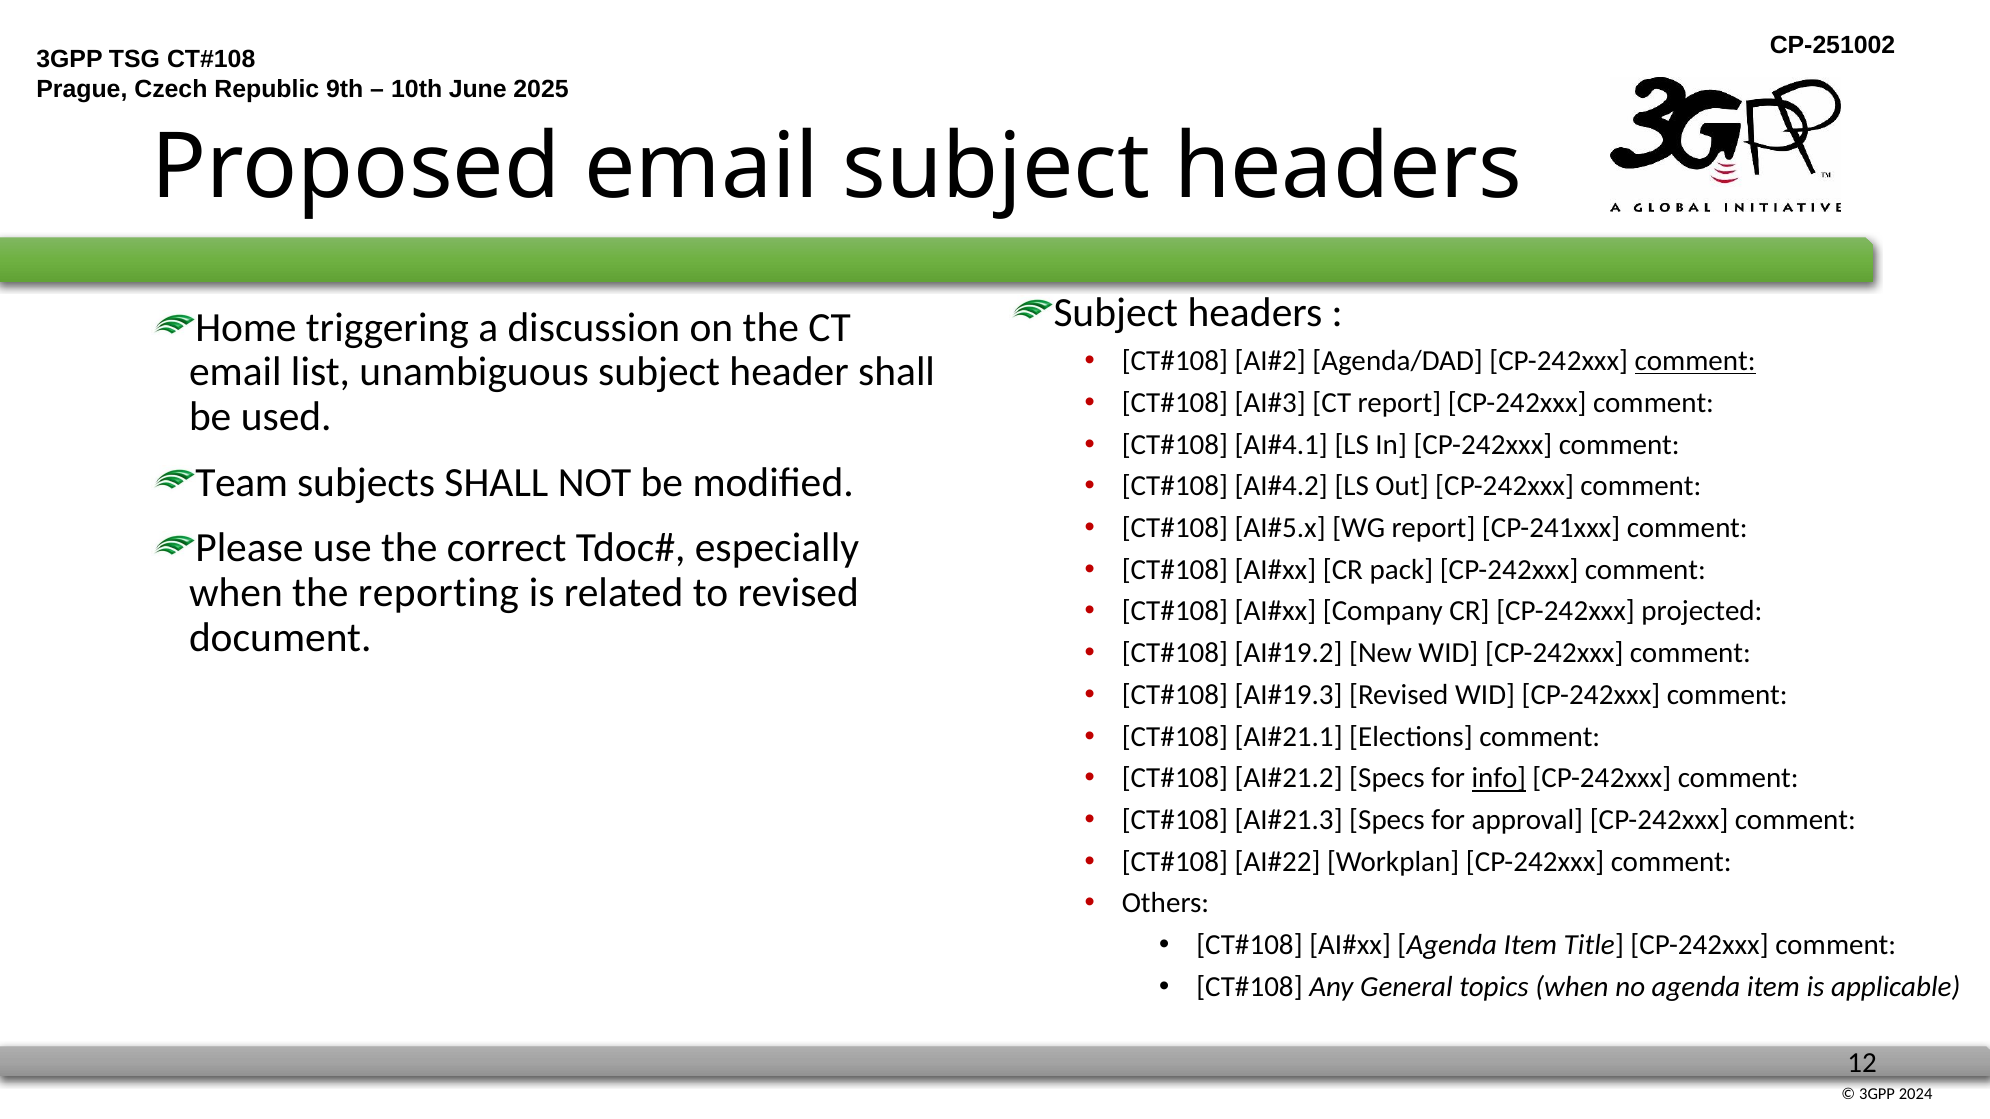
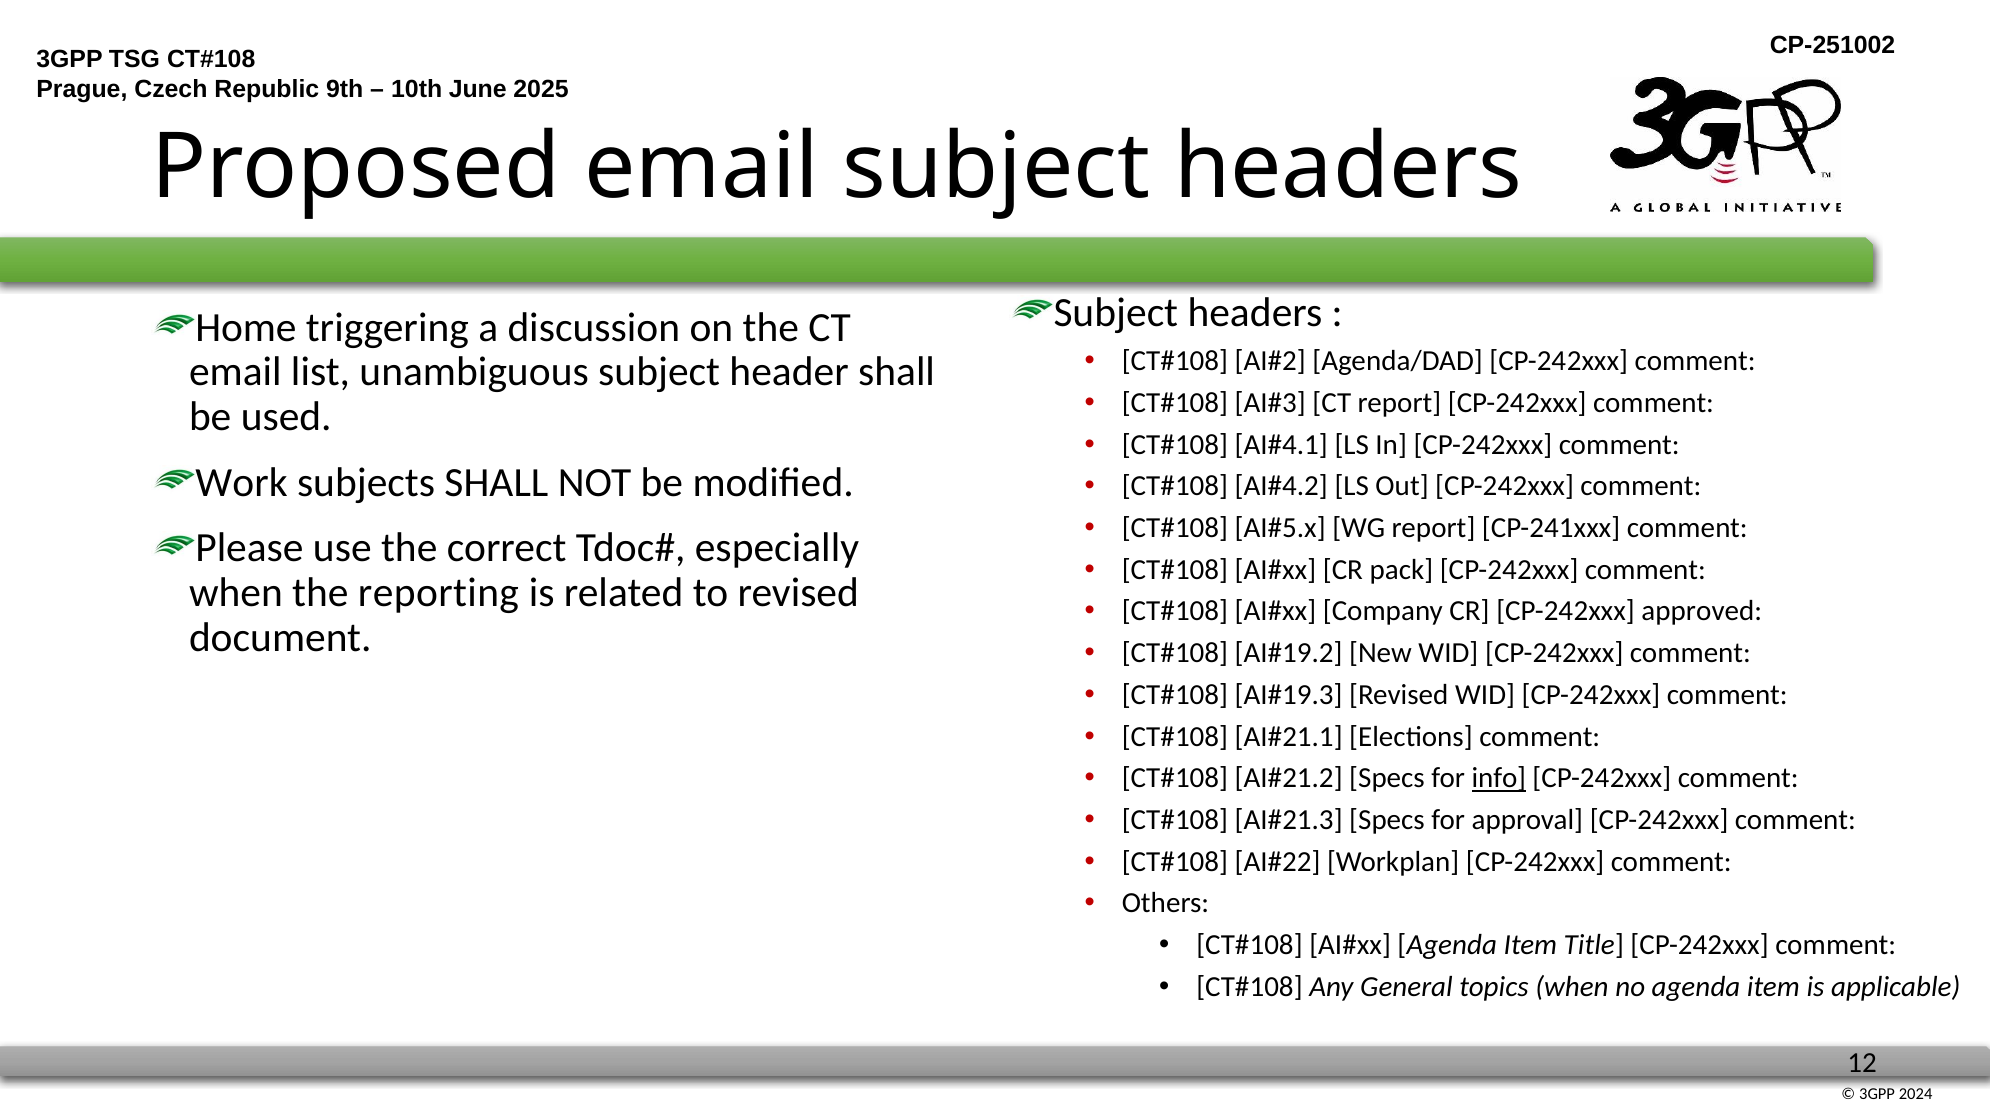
comment at (1695, 361) underline: present -> none
Team: Team -> Work
projected: projected -> approved
